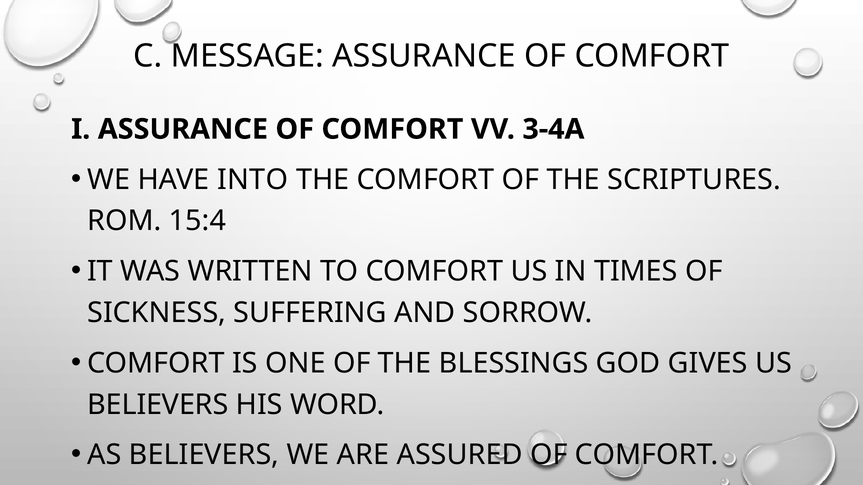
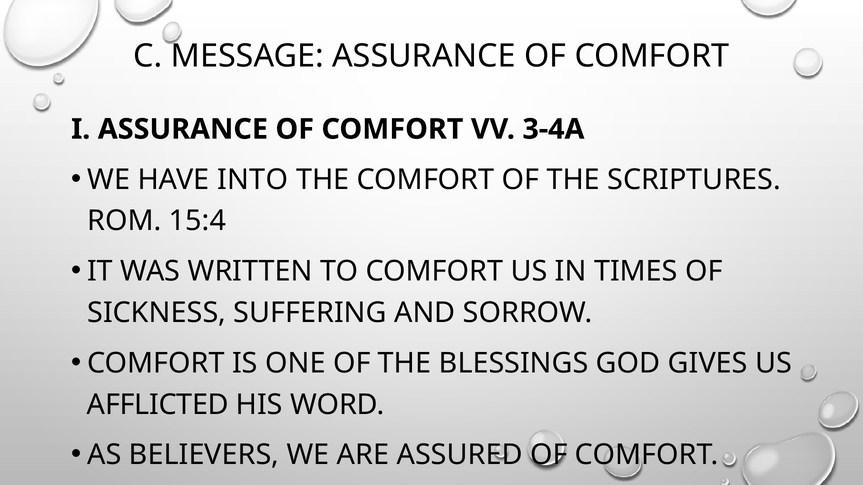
BELIEVERS at (158, 405): BELIEVERS -> AFFLICTED
